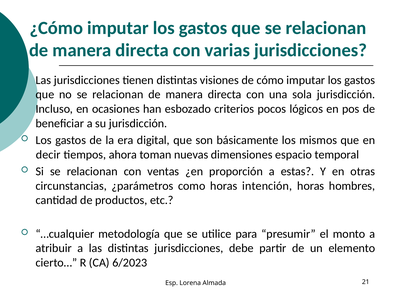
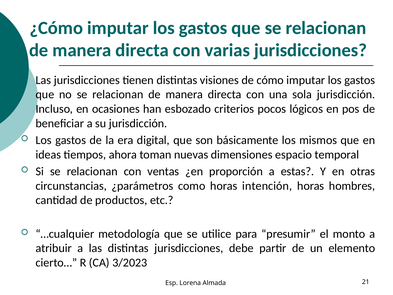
decir: decir -> ideas
6/2023: 6/2023 -> 3/2023
